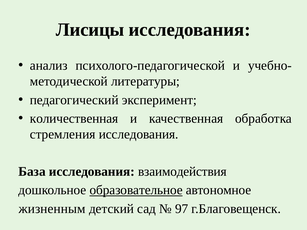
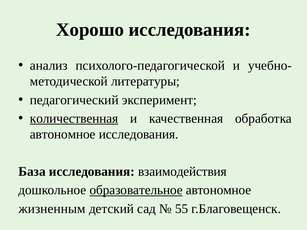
Лисицы: Лисицы -> Хорошо
количественная underline: none -> present
стремления at (63, 134): стремления -> автономное
97: 97 -> 55
